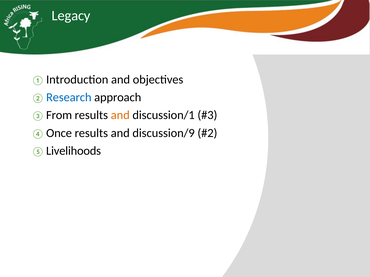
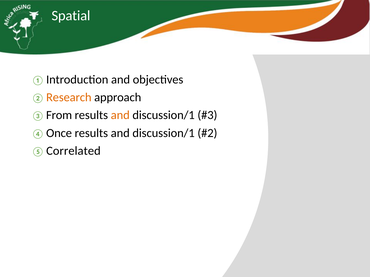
Legacy: Legacy -> Spatial
Research colour: blue -> orange
discussion/9 at (164, 133): discussion/9 -> discussion/1
Livelihoods: Livelihoods -> Correlated
